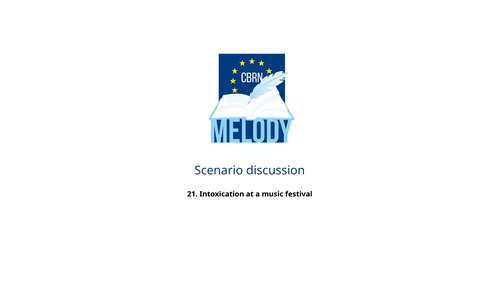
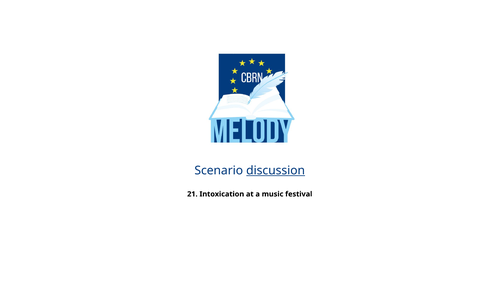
discussion underline: none -> present
